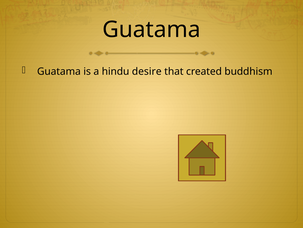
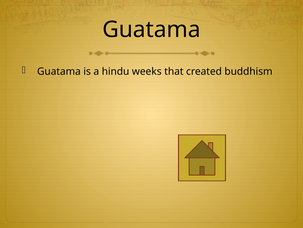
desire: desire -> weeks
